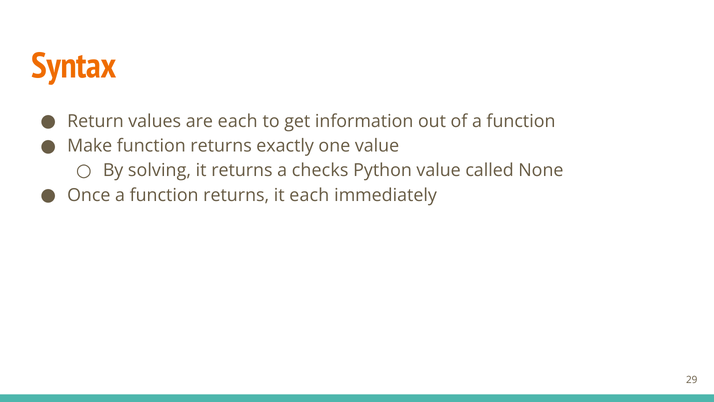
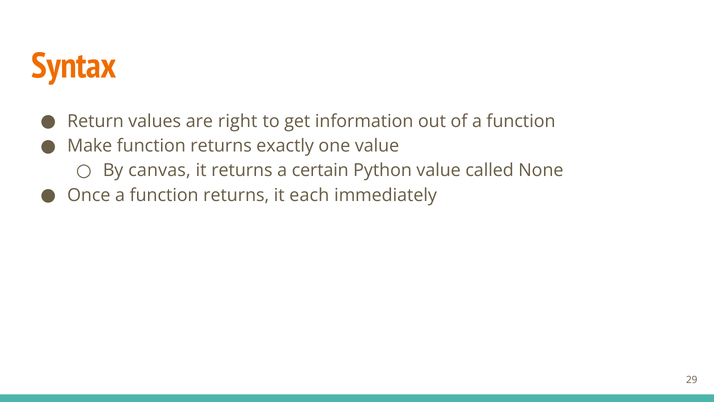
are each: each -> right
solving: solving -> canvas
checks: checks -> certain
